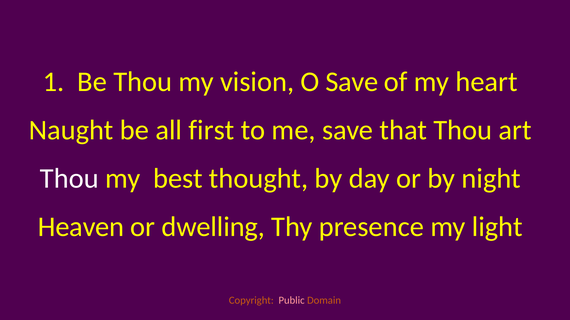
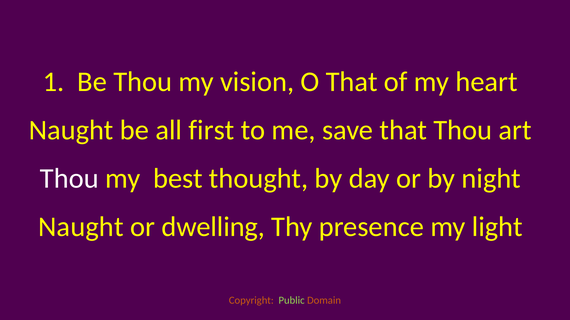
O Save: Save -> That
Heaven at (81, 227): Heaven -> Naught
Public colour: pink -> light green
